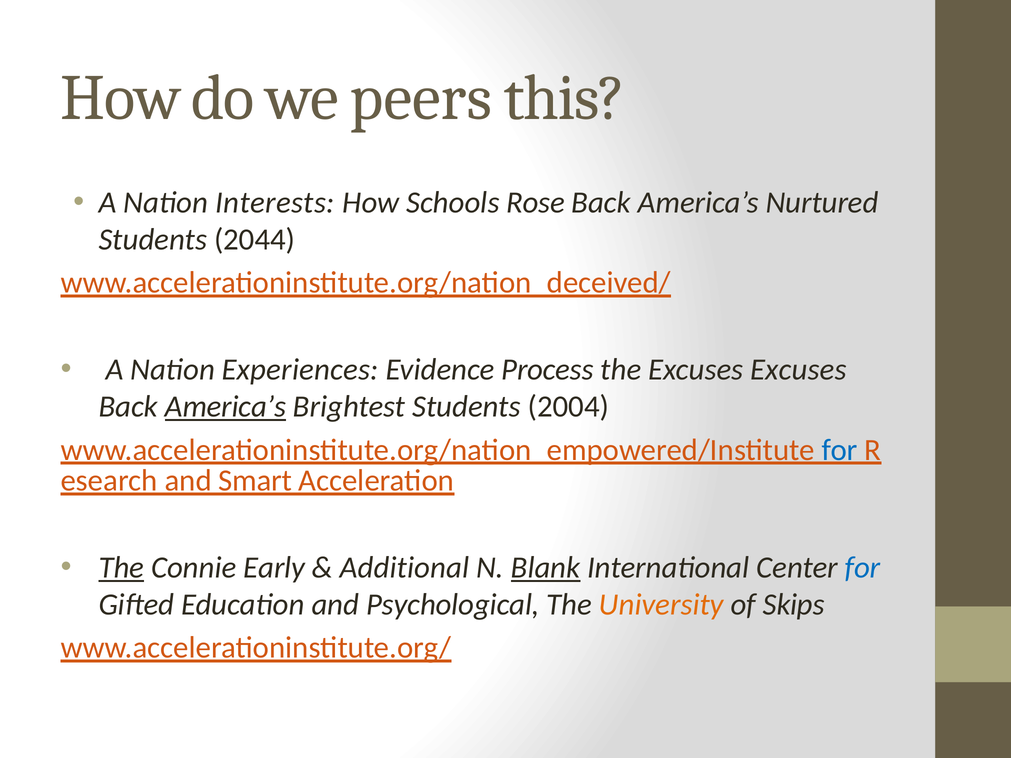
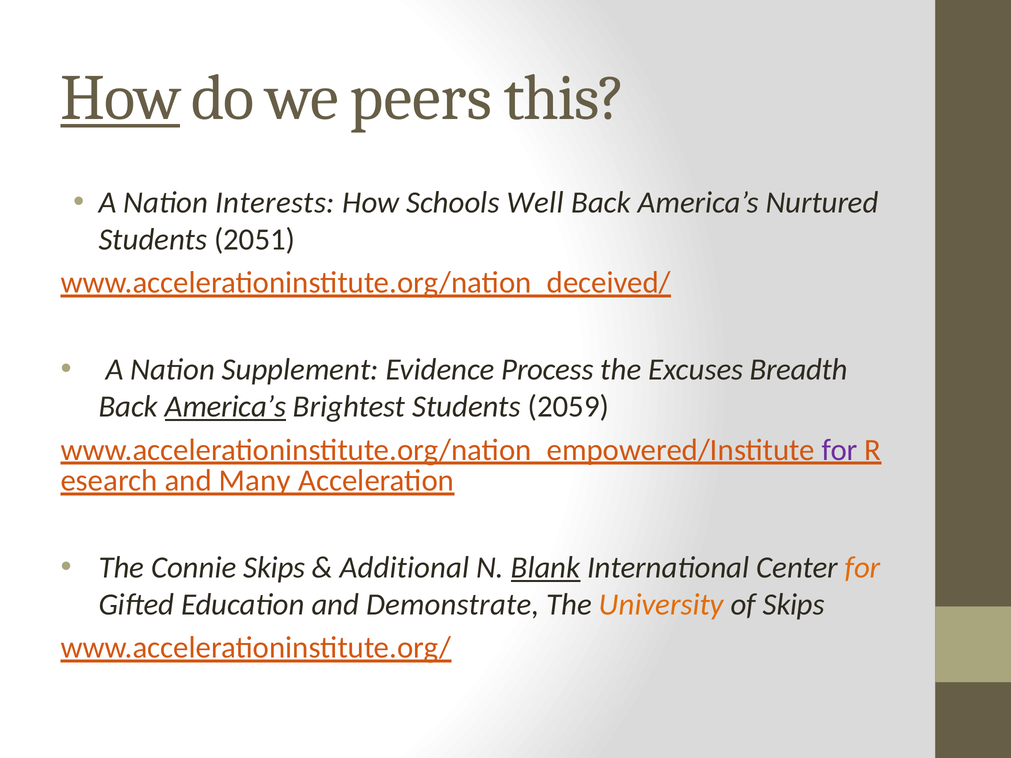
How at (121, 98) underline: none -> present
Rose: Rose -> Well
2044: 2044 -> 2051
Experiences: Experiences -> Supplement
Excuses Excuses: Excuses -> Breadth
2004: 2004 -> 2059
for at (840, 450) colour: blue -> purple
Smart: Smart -> Many
The at (121, 568) underline: present -> none
Connie Early: Early -> Skips
for at (863, 568) colour: blue -> orange
Psychological: Psychological -> Demonstrate
